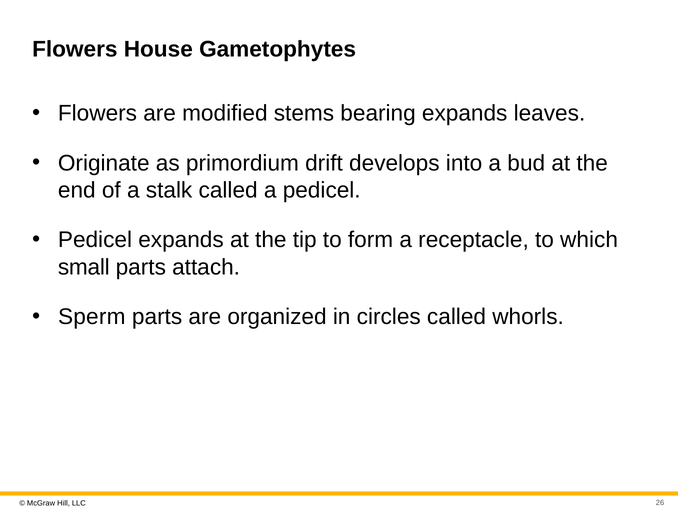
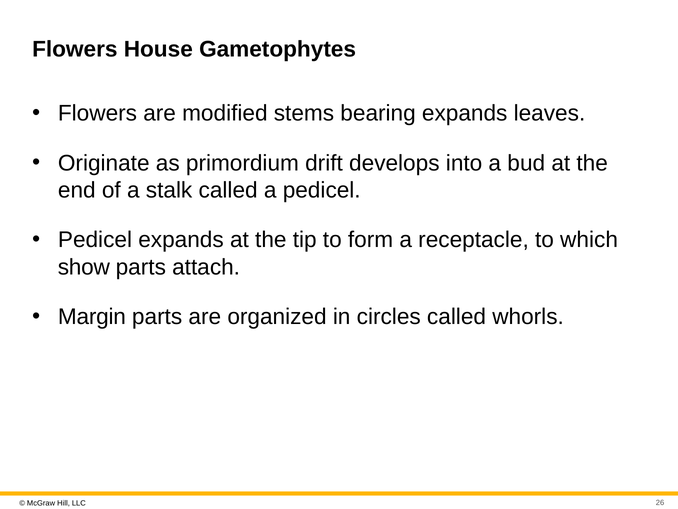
small: small -> show
Sperm: Sperm -> Margin
